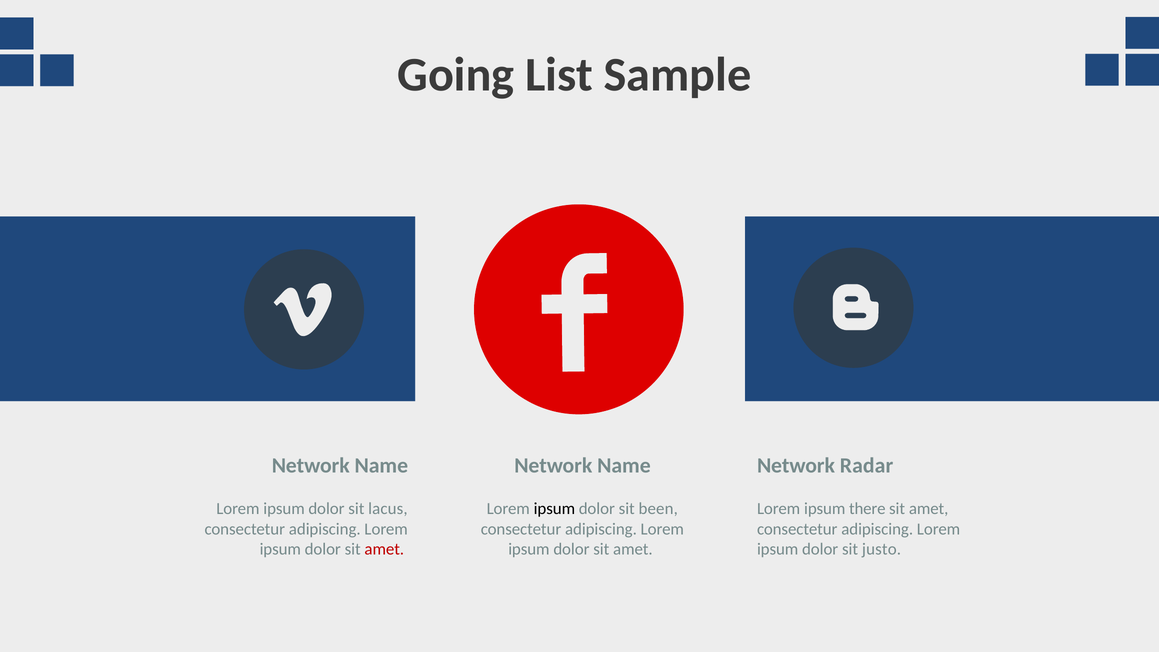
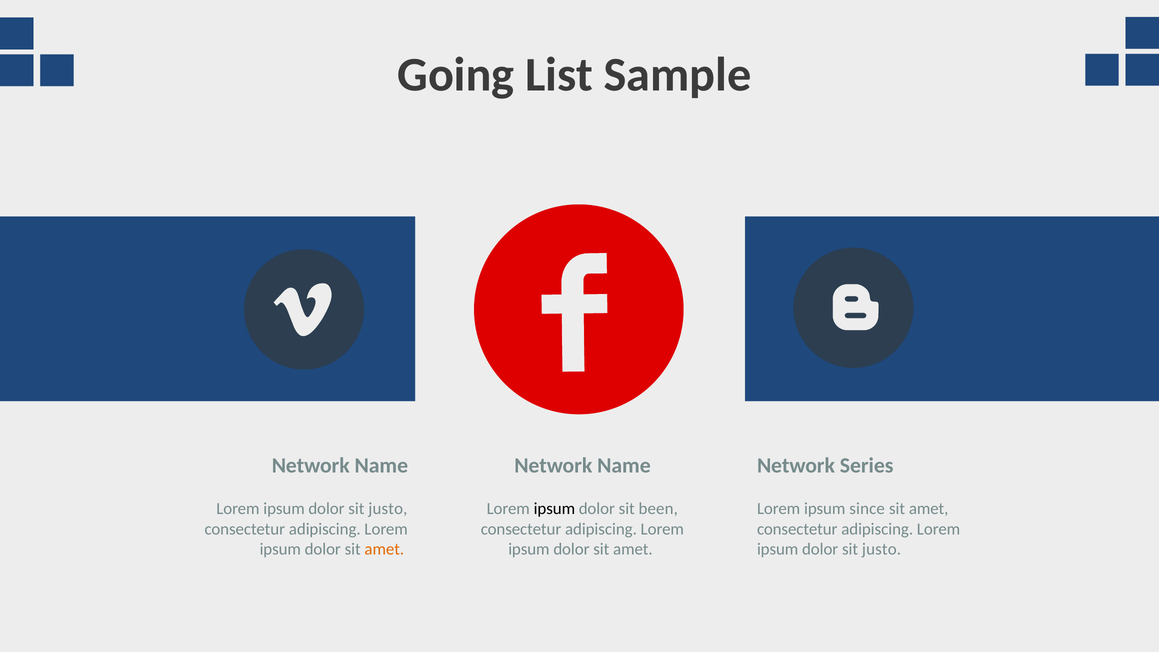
Radar: Radar -> Series
lacus at (388, 509): lacus -> justo
there: there -> since
amet at (384, 549) colour: red -> orange
